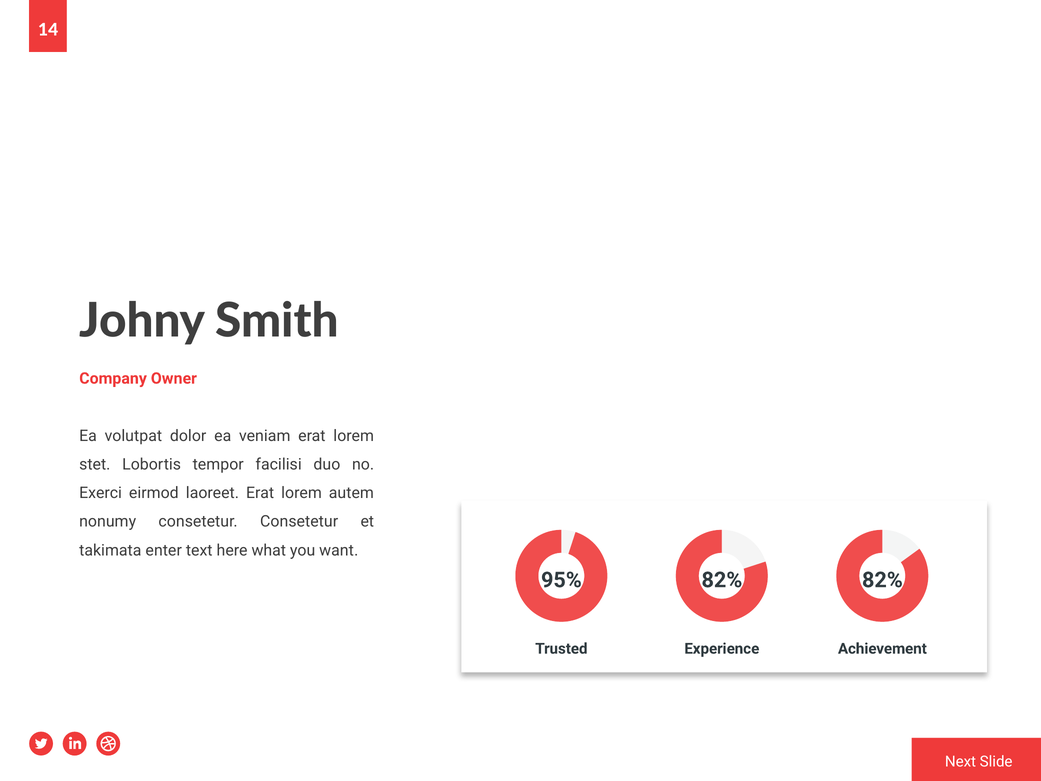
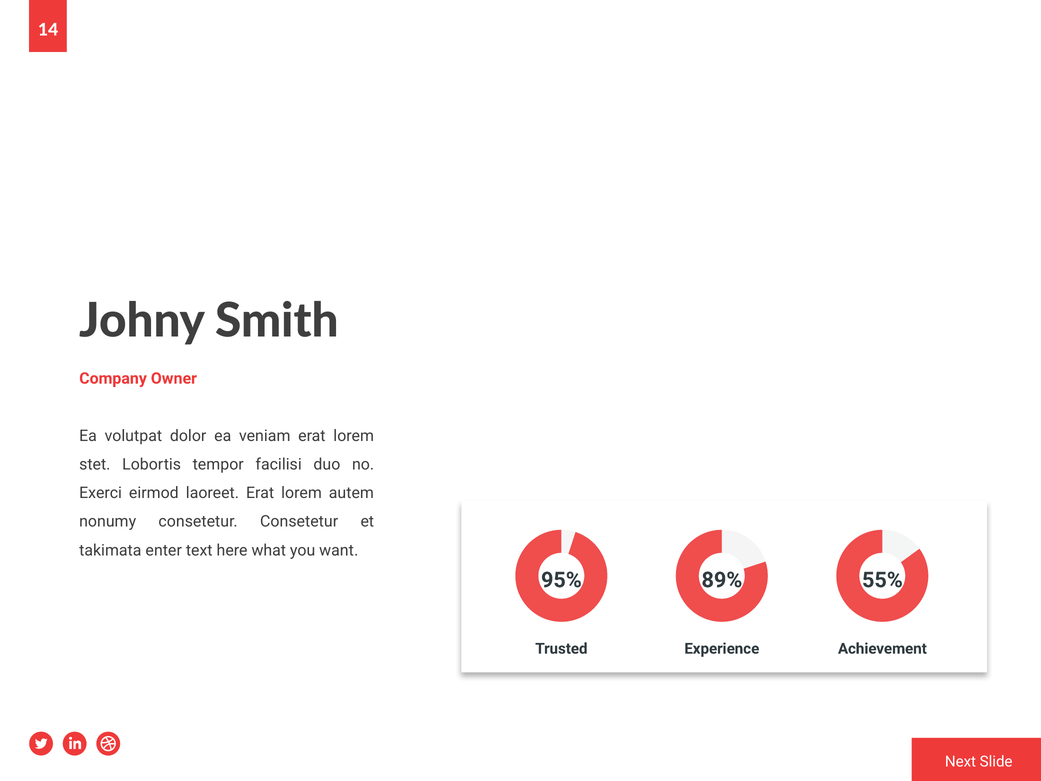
82% at (722, 580): 82% -> 89%
82% at (882, 580): 82% -> 55%
